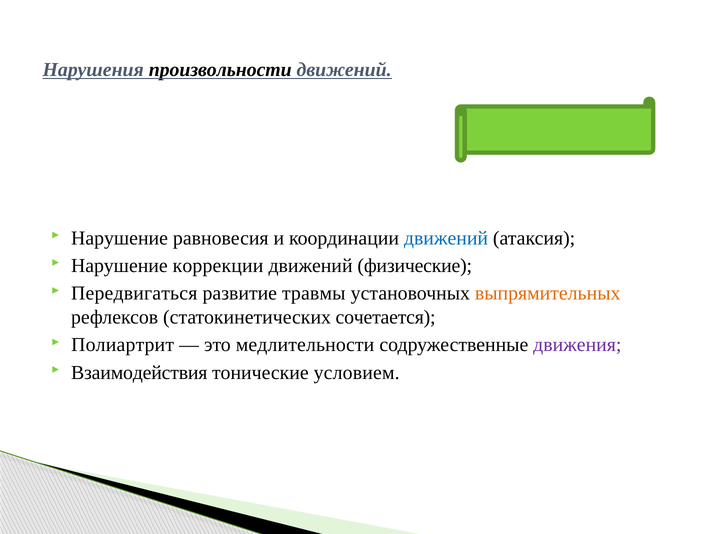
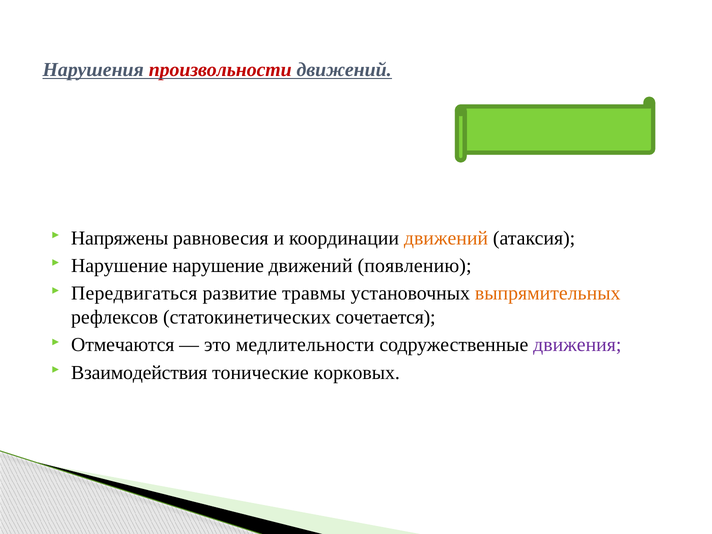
произвольности colour: black -> red
Нарушение at (120, 238): Нарушение -> Напряжены
движений at (446, 238) colour: blue -> orange
Нарушение коррекции: коррекции -> нарушение
физические: физические -> появлению
Полиартрит: Полиартрит -> Отмечаются
условием: условием -> корковых
